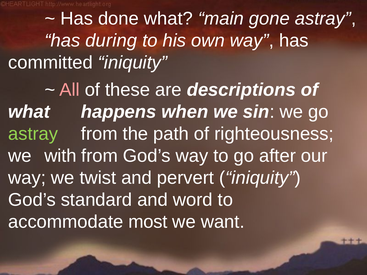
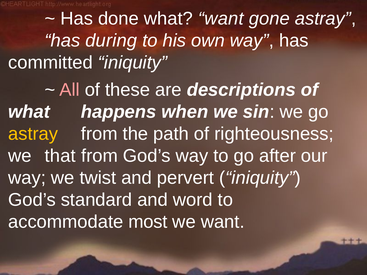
what main: main -> want
astray at (33, 134) colour: light green -> yellow
with: with -> that
